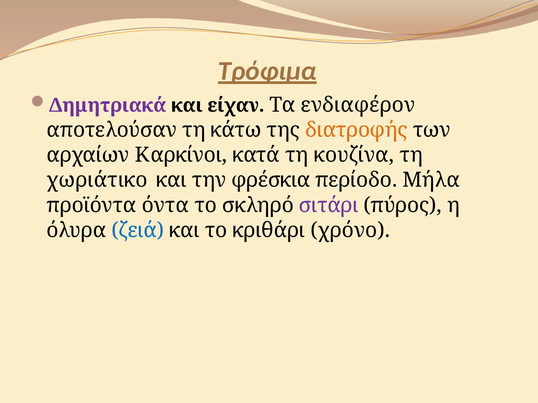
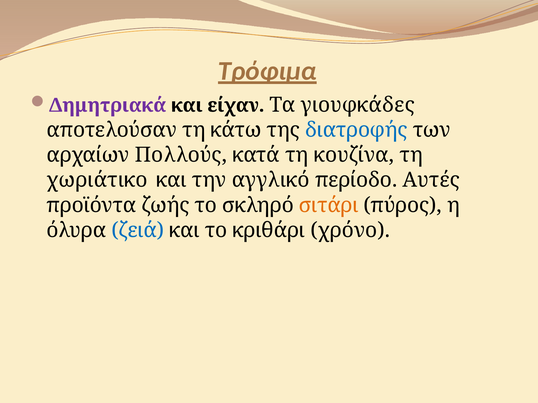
ενδιαφέρον: ενδιαφέρον -> γιουφκάδες
διατροφής colour: orange -> blue
Καρκίνοι: Καρκίνοι -> Πολλούς
φρέσκια: φρέσκια -> αγγλικό
Μήλα: Μήλα -> Αυτές
όντα: όντα -> ζωής
σιτάρι colour: purple -> orange
